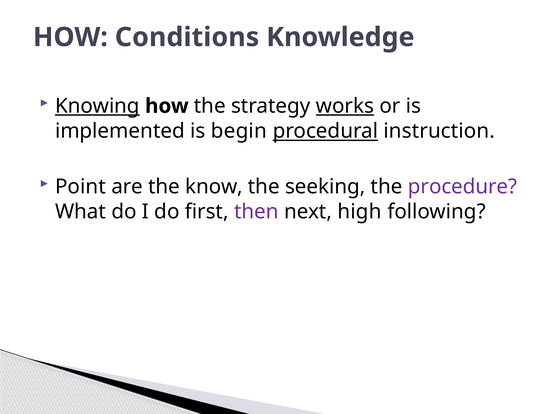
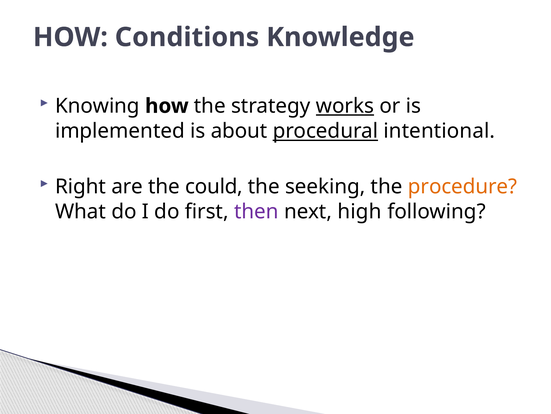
Knowing underline: present -> none
begin: begin -> about
instruction: instruction -> intentional
Point: Point -> Right
know: know -> could
procedure colour: purple -> orange
